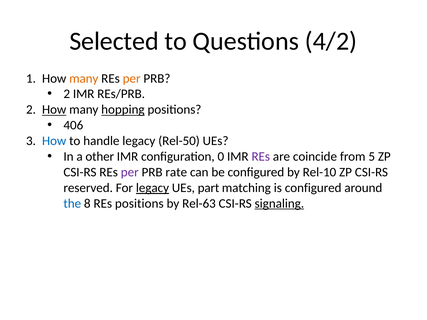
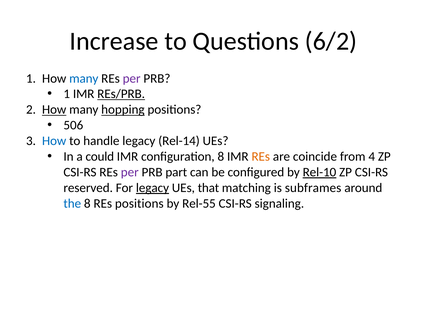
Selected: Selected -> Increase
4/2: 4/2 -> 6/2
many at (84, 78) colour: orange -> blue
per at (132, 78) colour: orange -> purple
2 at (67, 94): 2 -> 1
REs/PRB underline: none -> present
406: 406 -> 506
Rel-50: Rel-50 -> Rel-14
other: other -> could
configuration 0: 0 -> 8
REs at (261, 157) colour: purple -> orange
5: 5 -> 4
rate: rate -> part
Rel-10 underline: none -> present
part: part -> that
is configured: configured -> subframes
Rel-63: Rel-63 -> Rel-55
signaling underline: present -> none
